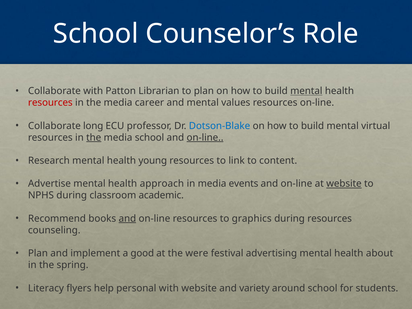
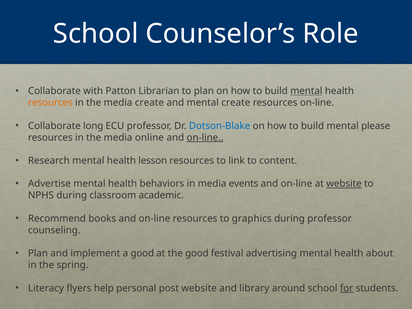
resources at (50, 103) colour: red -> orange
media career: career -> create
mental values: values -> create
virtual: virtual -> please
the at (94, 137) underline: present -> none
media school: school -> online
young: young -> lesson
approach: approach -> behaviors
and at (127, 219) underline: present -> none
during resources: resources -> professor
the were: were -> good
personal with: with -> post
variety: variety -> library
for underline: none -> present
